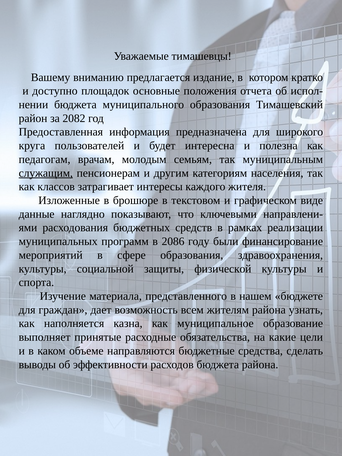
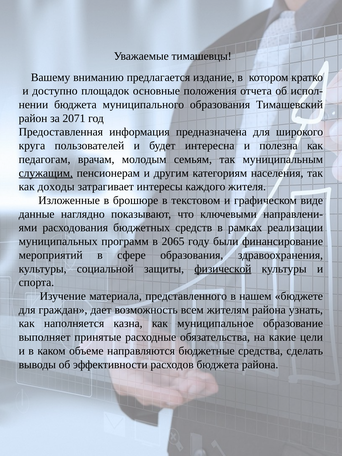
2082: 2082 -> 2071
классов: классов -> доходы
2086: 2086 -> 2065
физической underline: none -> present
